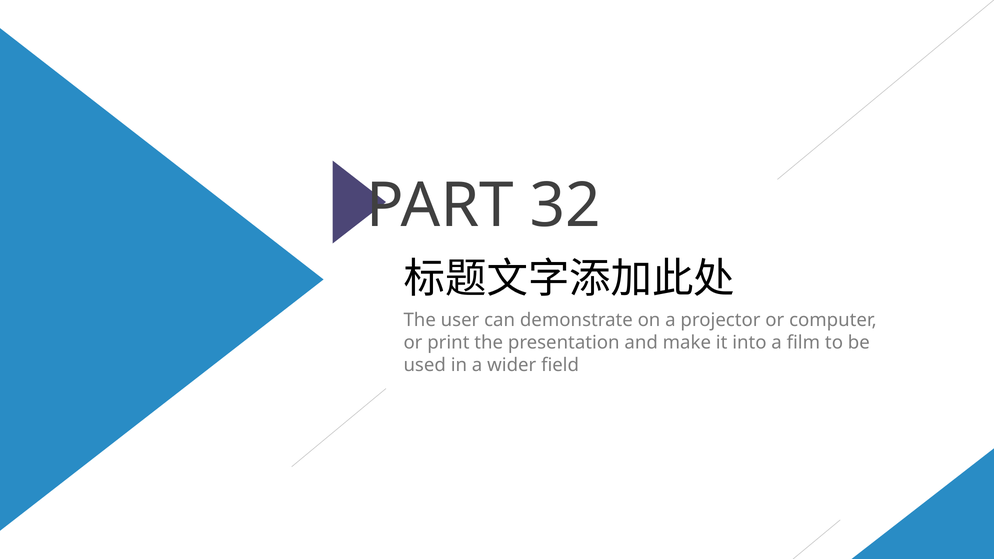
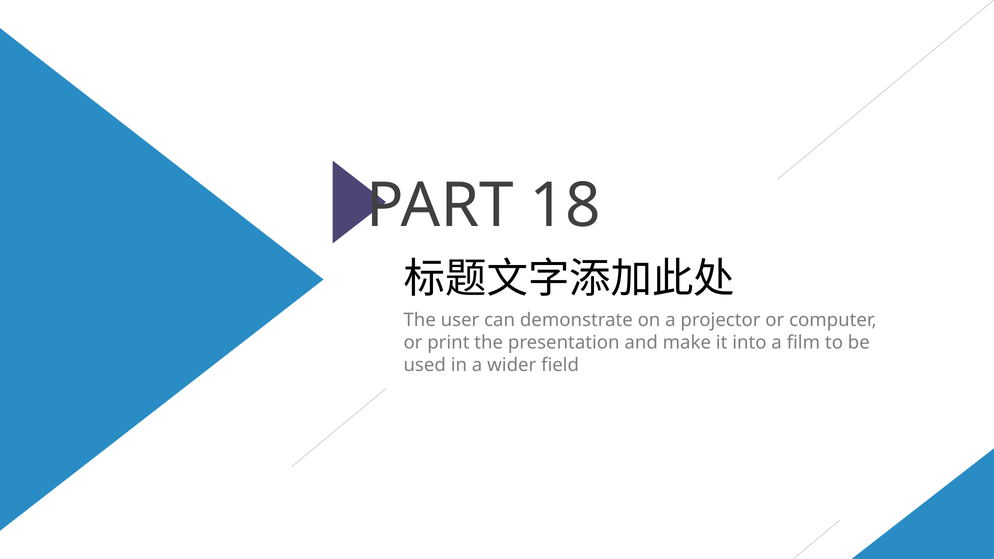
32: 32 -> 18
